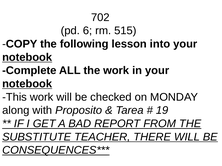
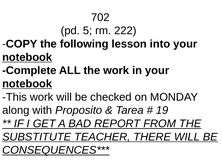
6: 6 -> 5
515: 515 -> 222
